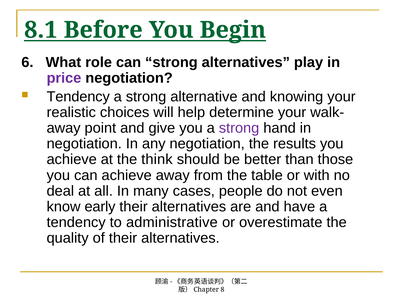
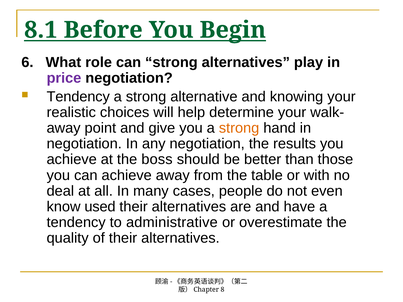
strong at (239, 128) colour: purple -> orange
think: think -> boss
early: early -> used
